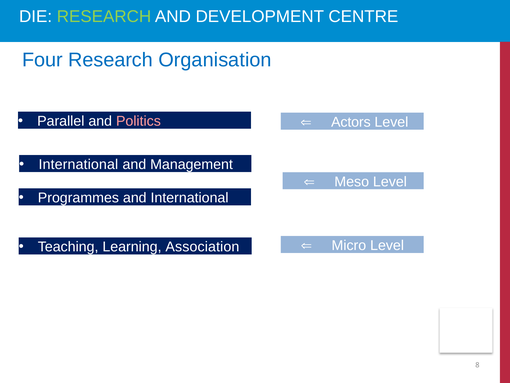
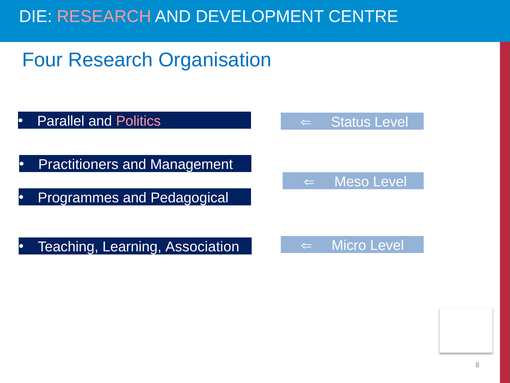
RESEARCH at (104, 16) colour: light green -> pink
Actors: Actors -> Status
International at (78, 164): International -> Practitioners
and International: International -> Pedagogical
